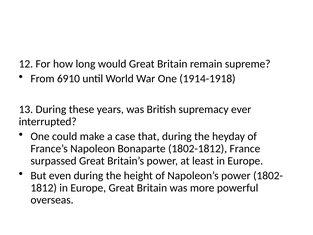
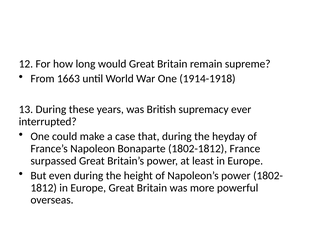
6910: 6910 -> 1663
